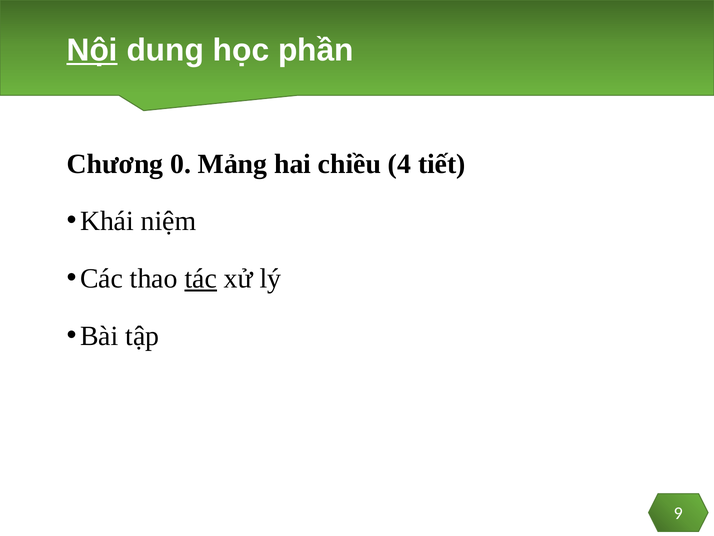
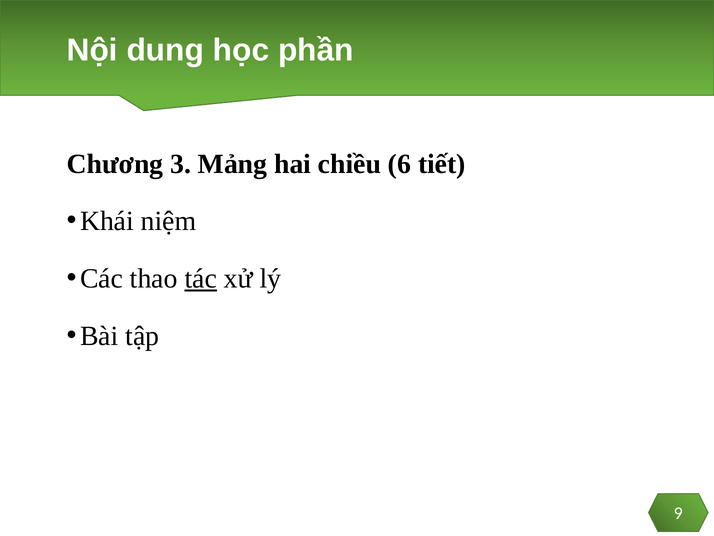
Nội underline: present -> none
0: 0 -> 3
4: 4 -> 6
